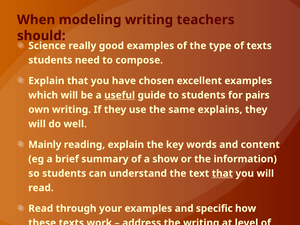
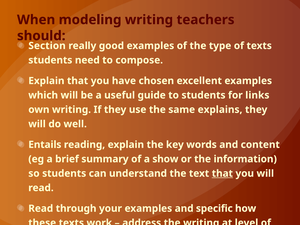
Science: Science -> Section
useful underline: present -> none
pairs: pairs -> links
Mainly: Mainly -> Entails
